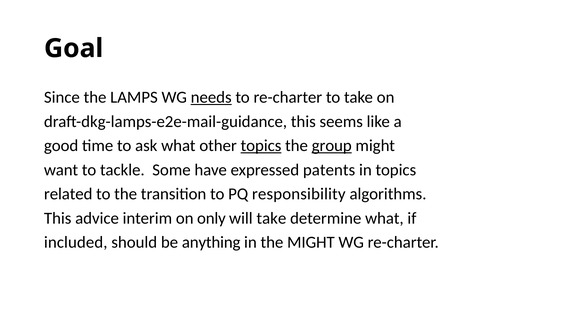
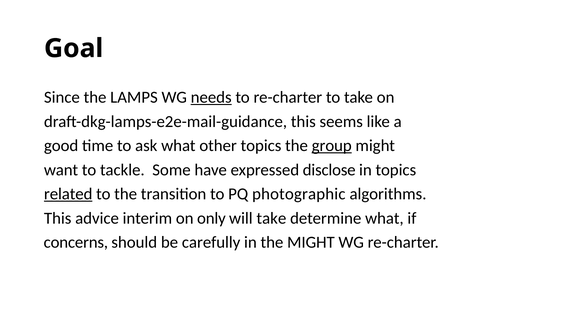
topics at (261, 146) underline: present -> none
patents: patents -> disclose
related underline: none -> present
responsibility: responsibility -> photographic
included: included -> concerns
anything: anything -> carefully
